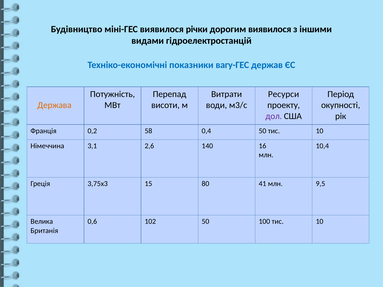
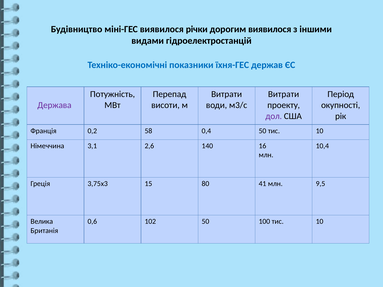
вагу-ГЕС: вагу-ГЕС -> їхня-ГЕС
Ресурси at (284, 94): Ресурси -> Витрати
Держава colour: orange -> purple
